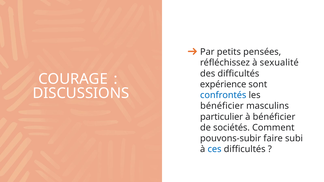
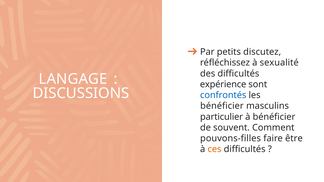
pensées: pensées -> discutez
COURAGE: COURAGE -> LANGAGE
sociétés: sociétés -> souvent
pouvons-subir: pouvons-subir -> pouvons-filles
subi: subi -> être
ces colour: blue -> orange
